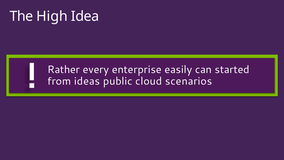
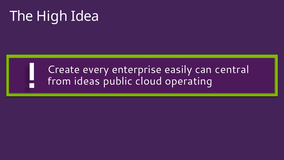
Rather: Rather -> Create
started: started -> central
scenarios: scenarios -> operating
